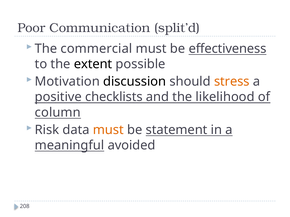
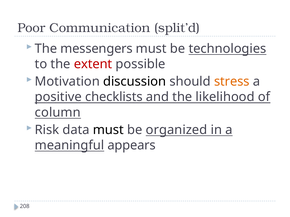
commercial: commercial -> messengers
effectiveness: effectiveness -> technologies
extent colour: black -> red
must at (108, 130) colour: orange -> black
statement: statement -> organized
avoided: avoided -> appears
